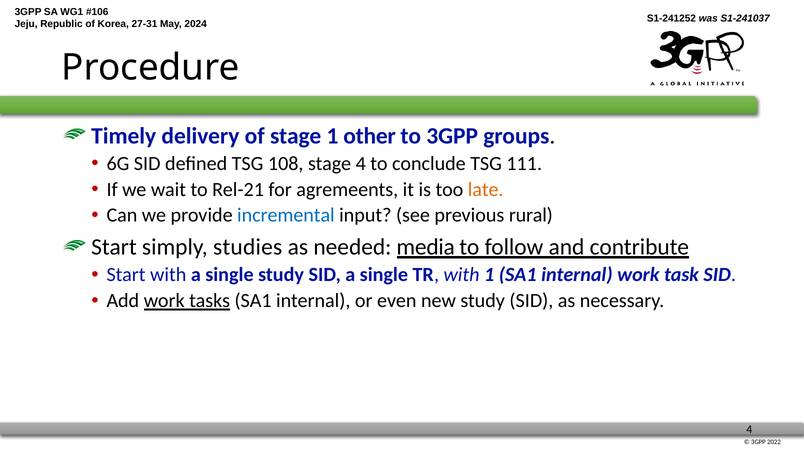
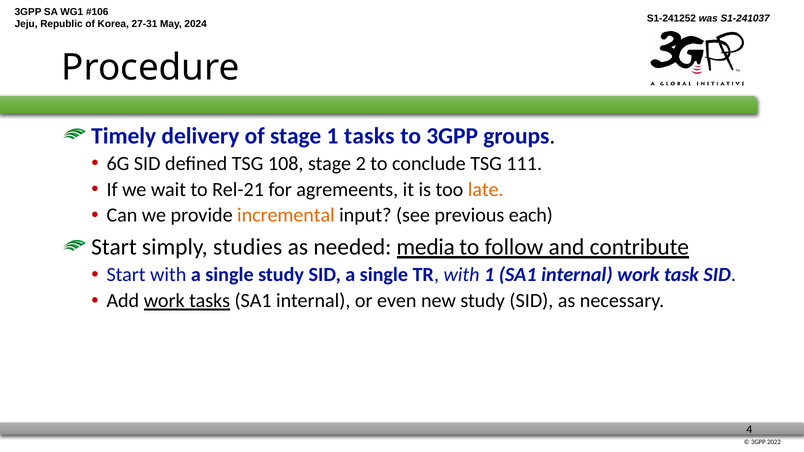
1 other: other -> tasks
stage 4: 4 -> 2
incremental colour: blue -> orange
rural: rural -> each
